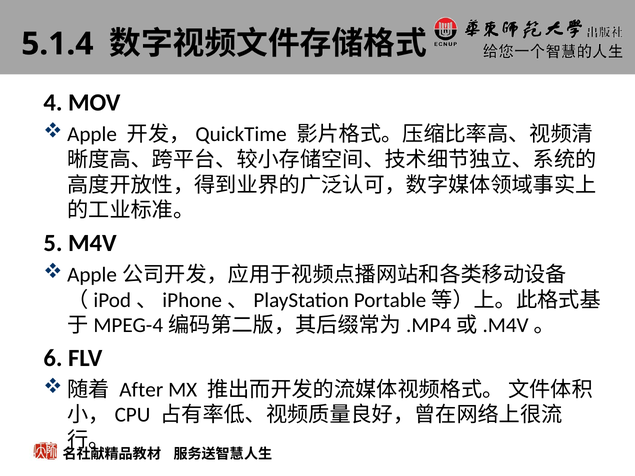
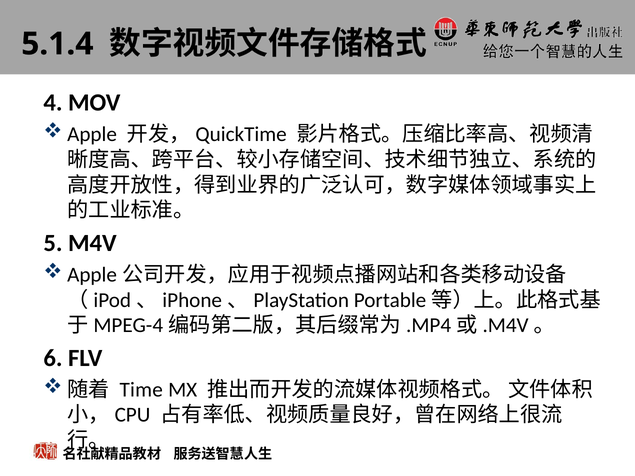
After: After -> Time
